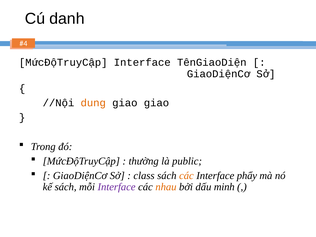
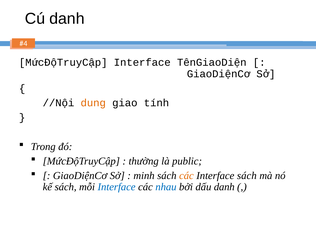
giao giao: giao -> tính
class: class -> minh
Interface phẩy: phẩy -> sách
Interface at (117, 187) colour: purple -> blue
nhau colour: orange -> blue
dấu minh: minh -> danh
